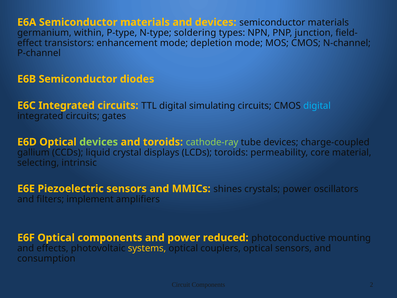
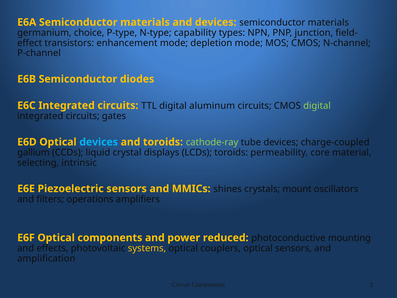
within: within -> choice
soldering: soldering -> capability
simulating: simulating -> aluminum
digital at (317, 106) colour: light blue -> light green
devices at (99, 142) colour: light green -> light blue
crystals power: power -> mount
implement: implement -> operations
consumption: consumption -> amplification
